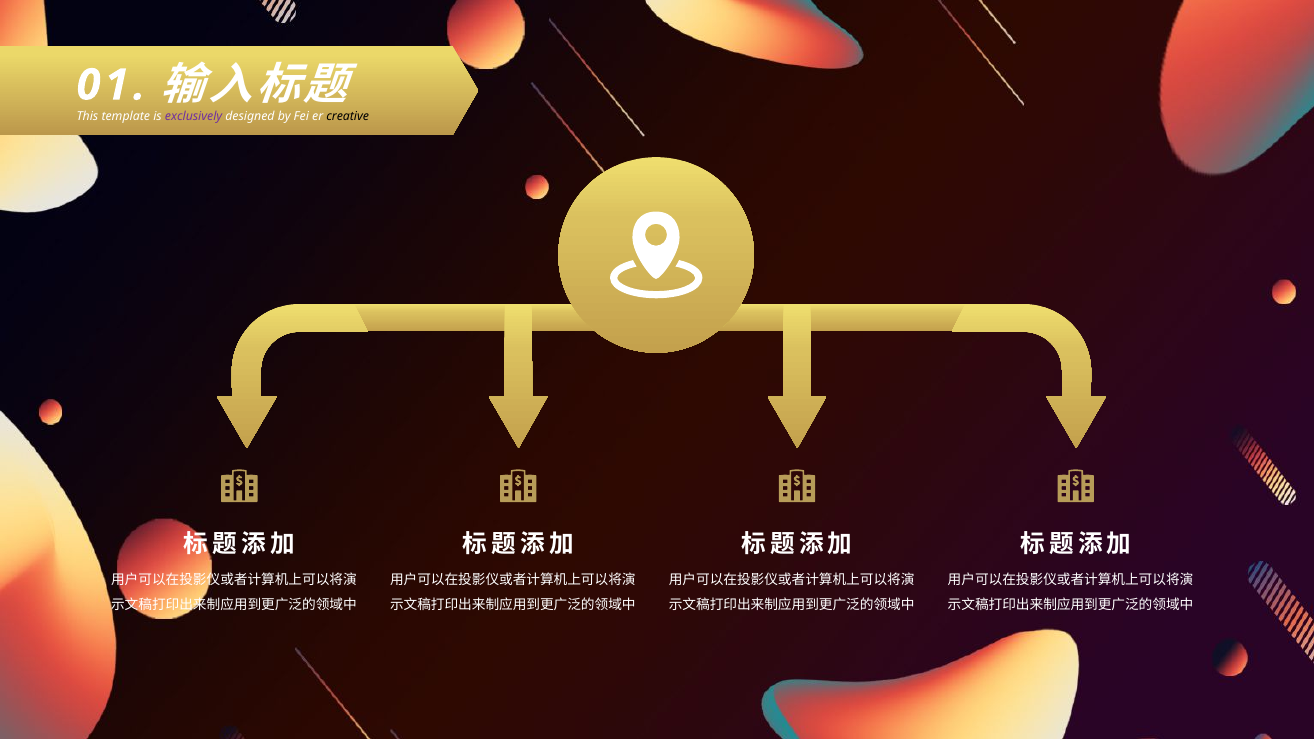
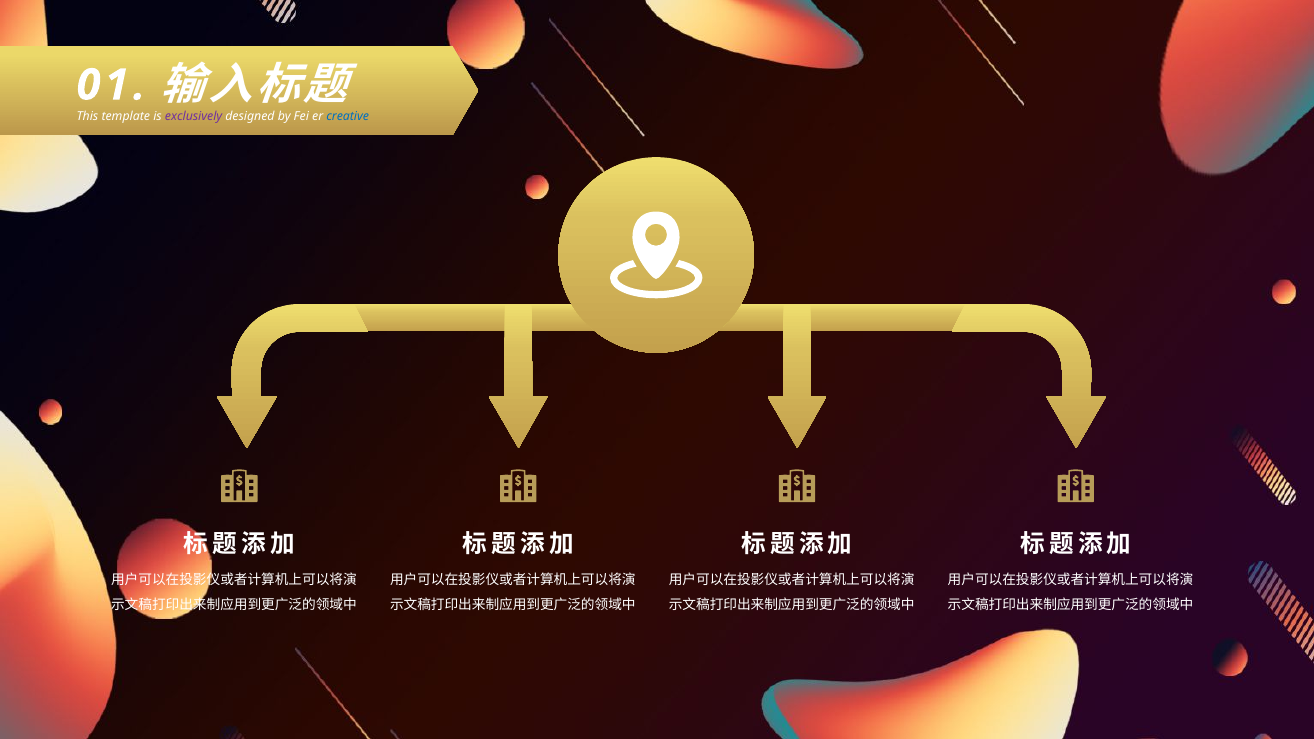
creative colour: black -> blue
